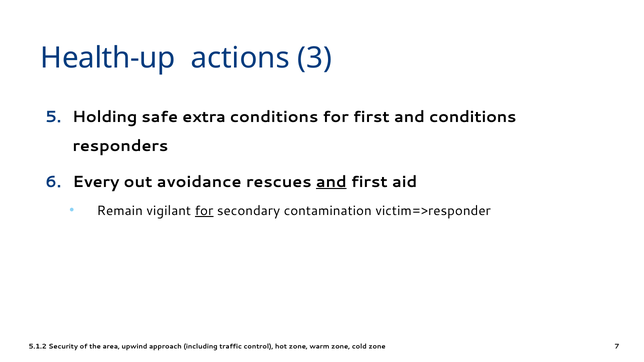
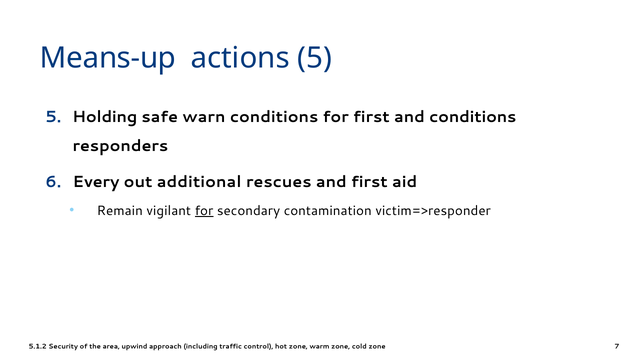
Health-up: Health-up -> Means-up
actions 3: 3 -> 5
extra: extra -> warn
avoidance: avoidance -> additional
and at (331, 182) underline: present -> none
